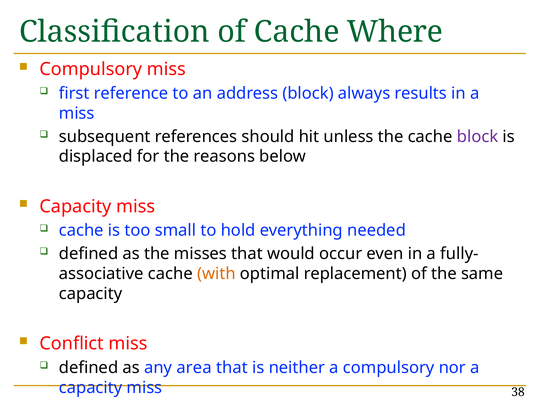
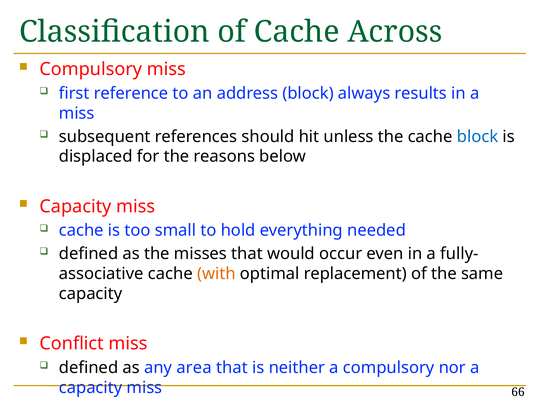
Where: Where -> Across
block at (478, 137) colour: purple -> blue
38: 38 -> 66
